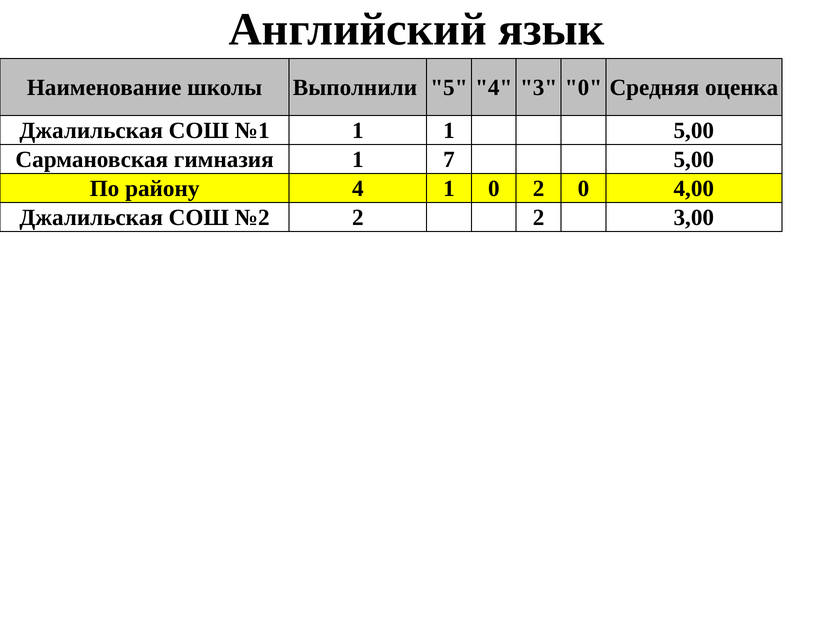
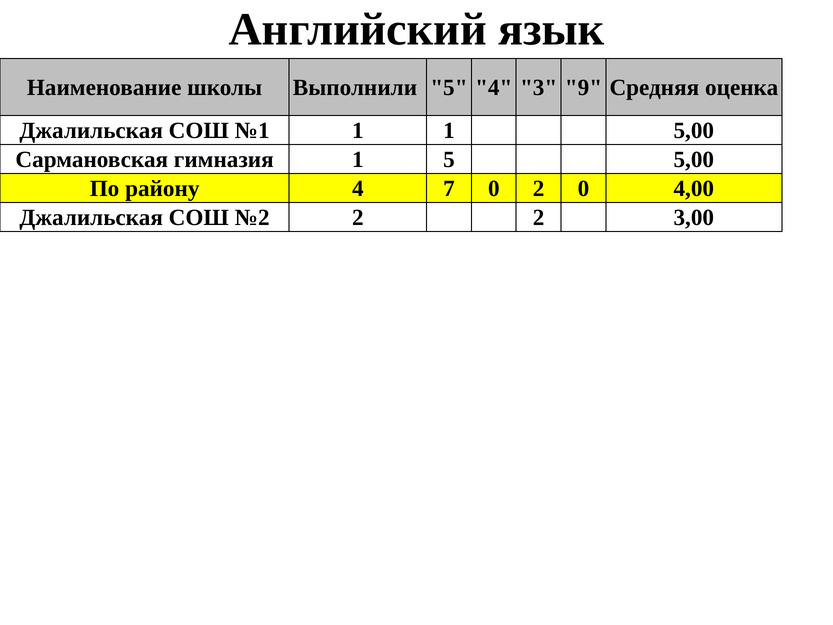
3 0: 0 -> 9
1 7: 7 -> 5
4 1: 1 -> 7
